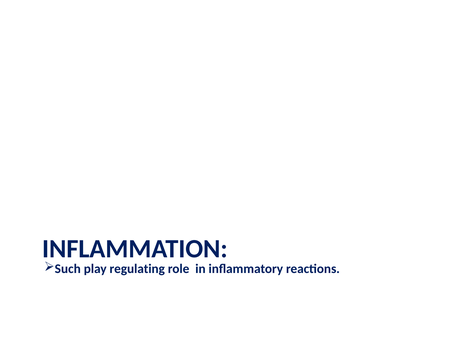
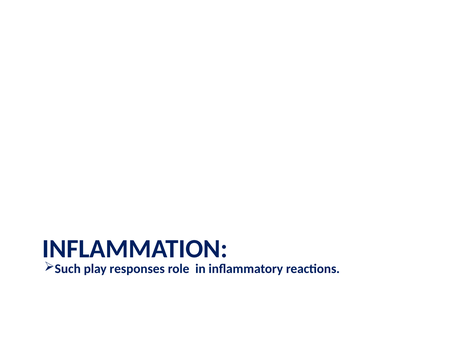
regulating: regulating -> responses
